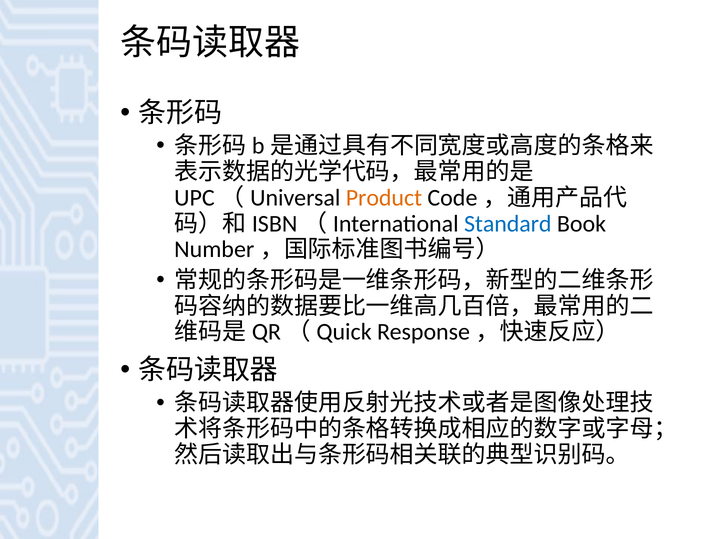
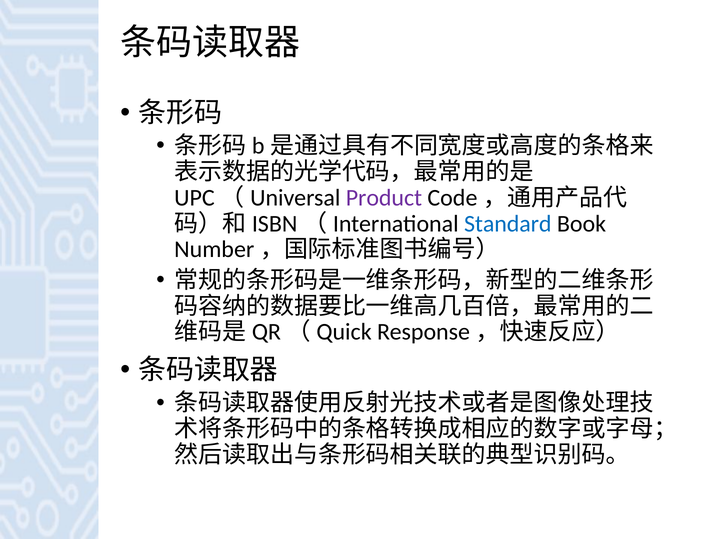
Product colour: orange -> purple
